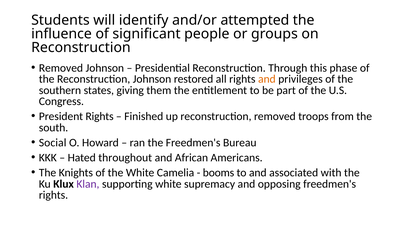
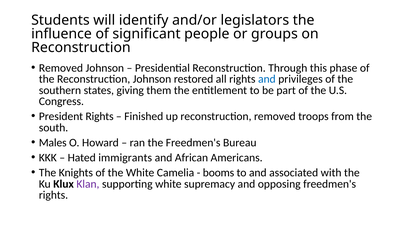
attempted: attempted -> legislators
and at (267, 79) colour: orange -> blue
Social: Social -> Males
throughout: throughout -> immigrants
